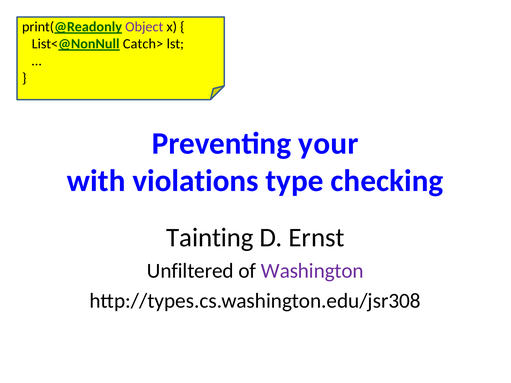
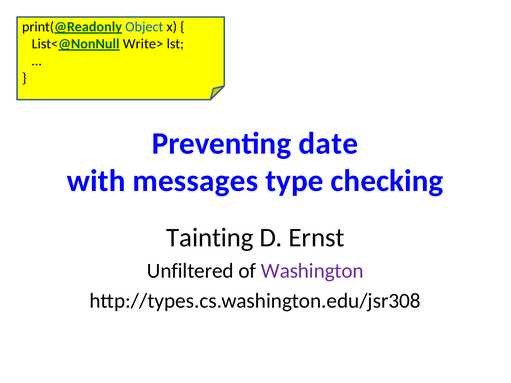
Object colour: purple -> blue
Catch>: Catch> -> Write>
your: your -> date
violations: violations -> messages
